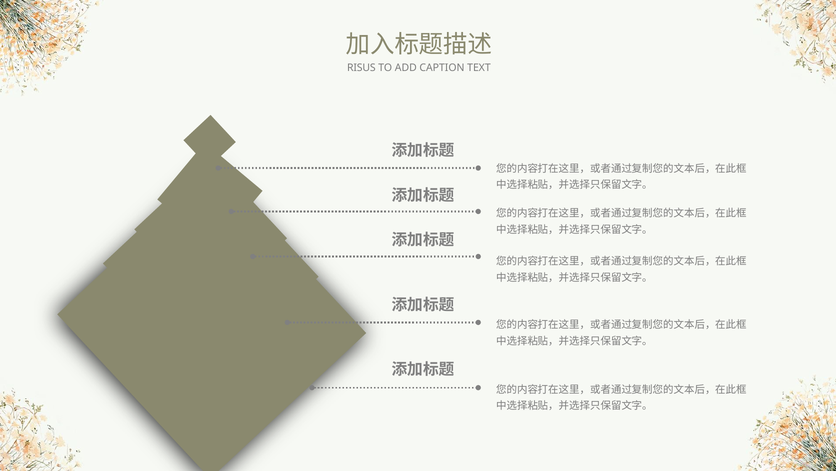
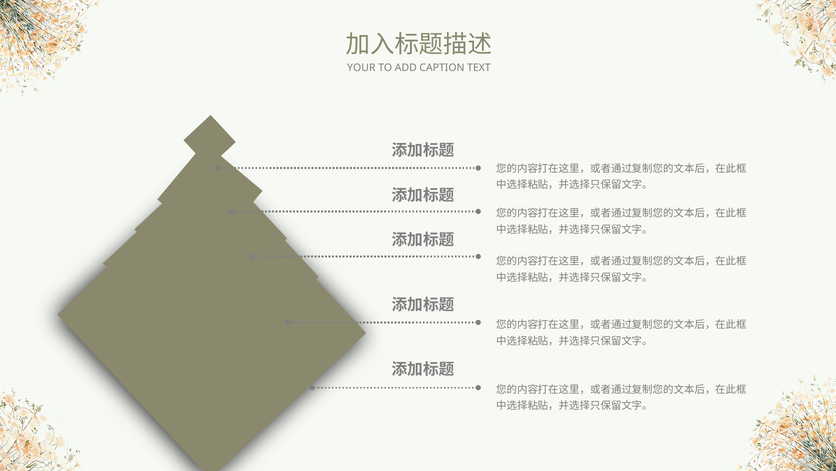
RISUS: RISUS -> YOUR
